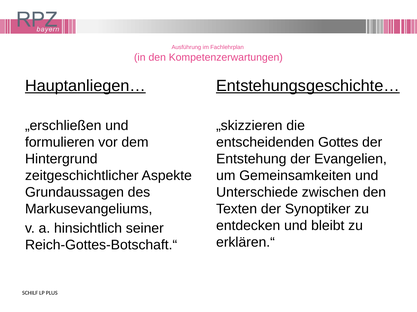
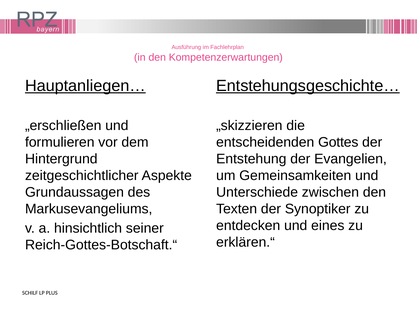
bleibt: bleibt -> eines
